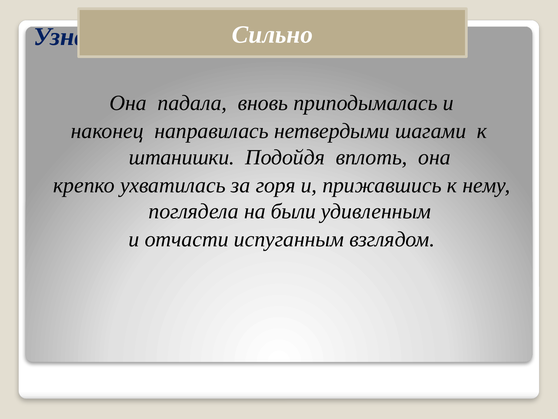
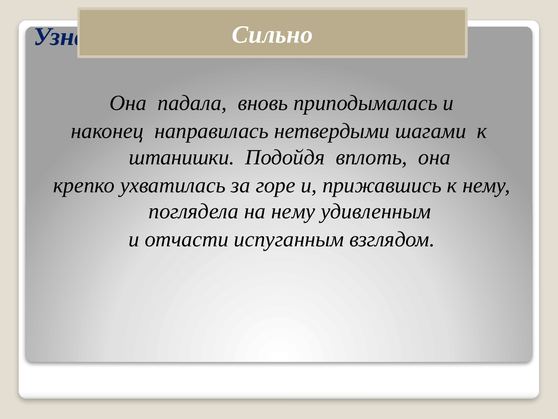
горя: горя -> горе
на были: были -> нему
